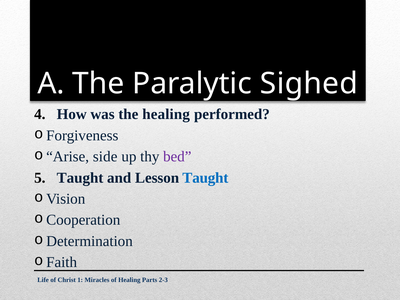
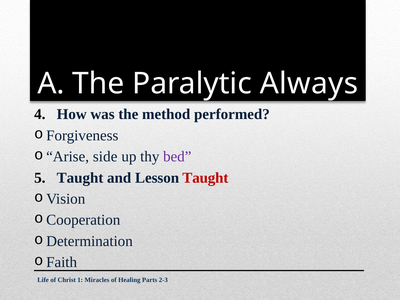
Sighed: Sighed -> Always
the healing: healing -> method
Taught at (205, 178) colour: blue -> red
